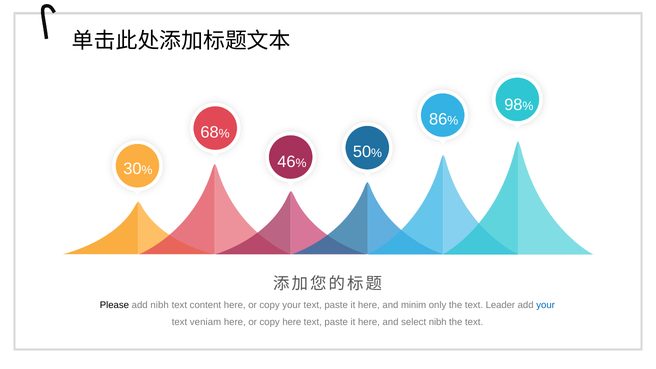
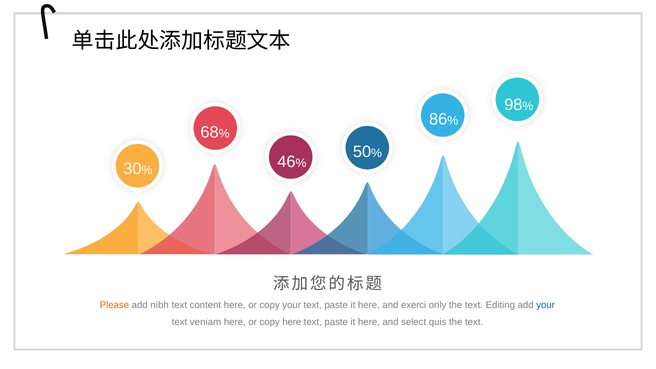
Please colour: black -> orange
minim: minim -> exerci
Leader: Leader -> Editing
select nibh: nibh -> quis
